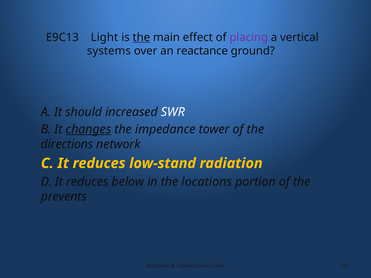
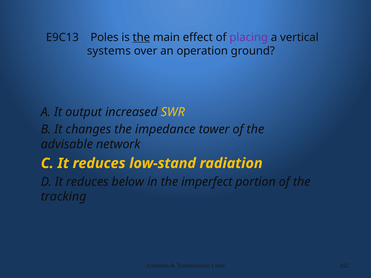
Light: Light -> Poles
reactance: reactance -> operation
should: should -> output
SWR colour: white -> yellow
changes underline: present -> none
directions: directions -> advisable
locations: locations -> imperfect
prevents: prevents -> tracking
